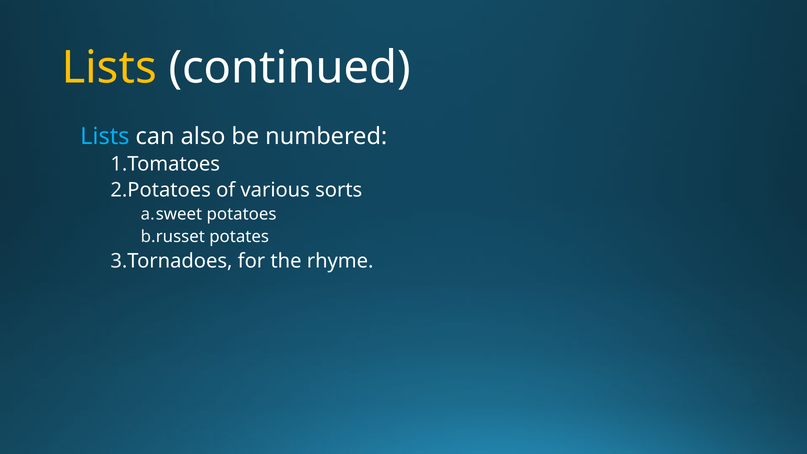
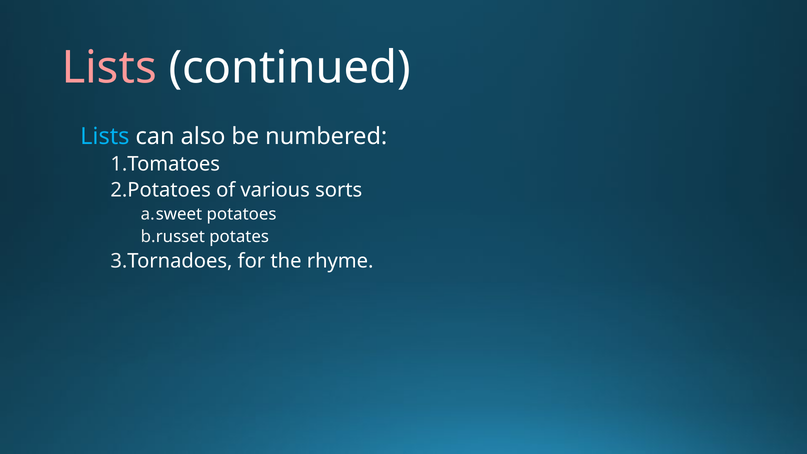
Lists at (109, 68) colour: yellow -> pink
